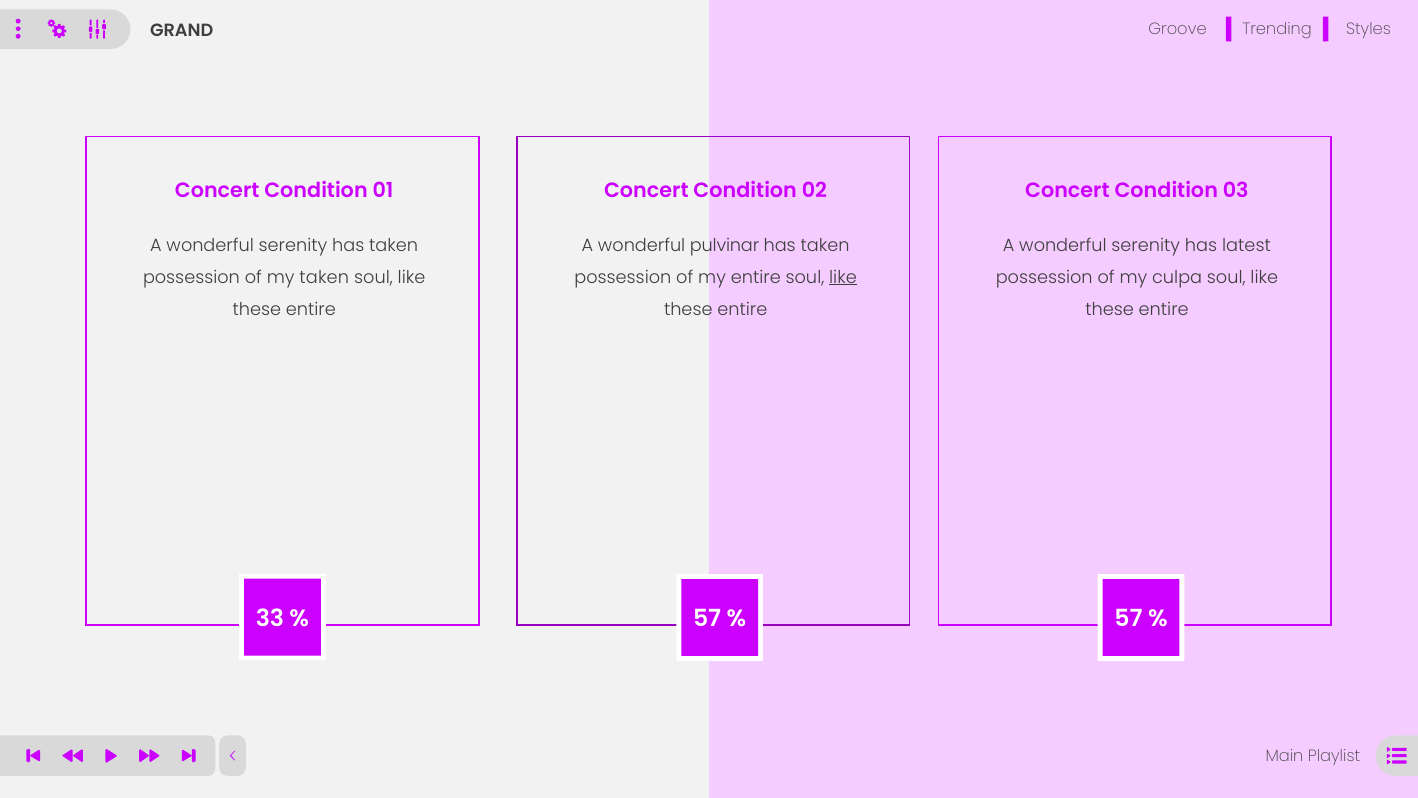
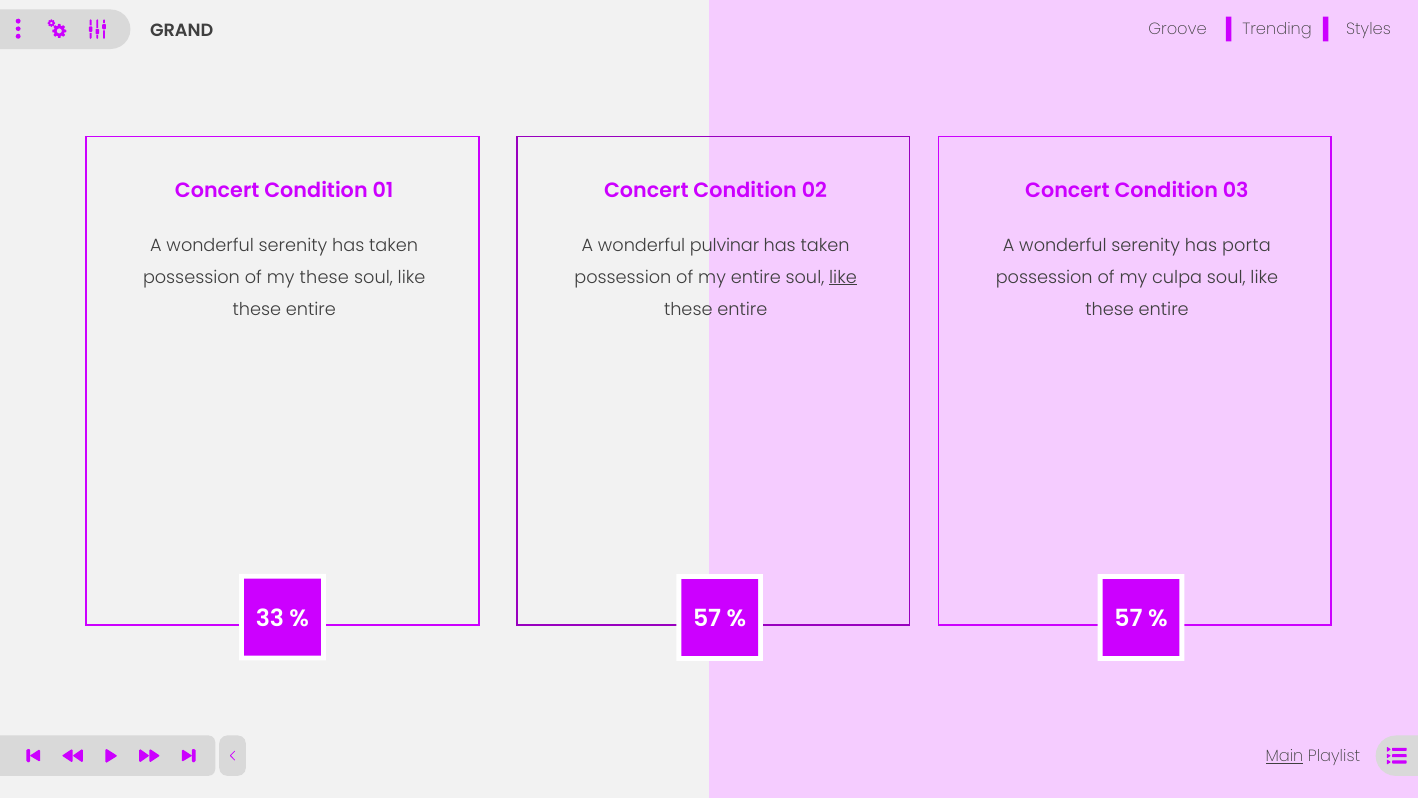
latest: latest -> porta
my taken: taken -> these
Main underline: none -> present
